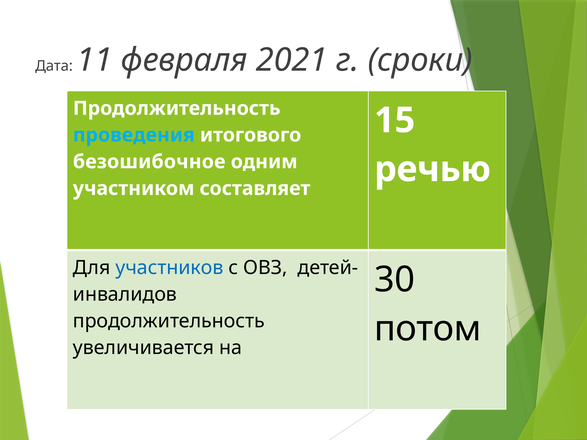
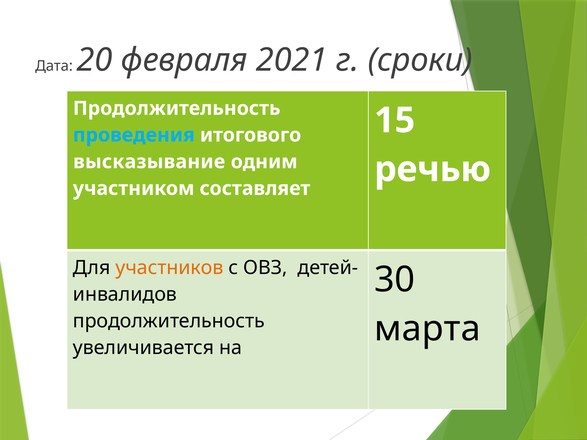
11: 11 -> 20
безошибочное: безошибочное -> высказывание
участников colour: blue -> orange
потом: потом -> марта
